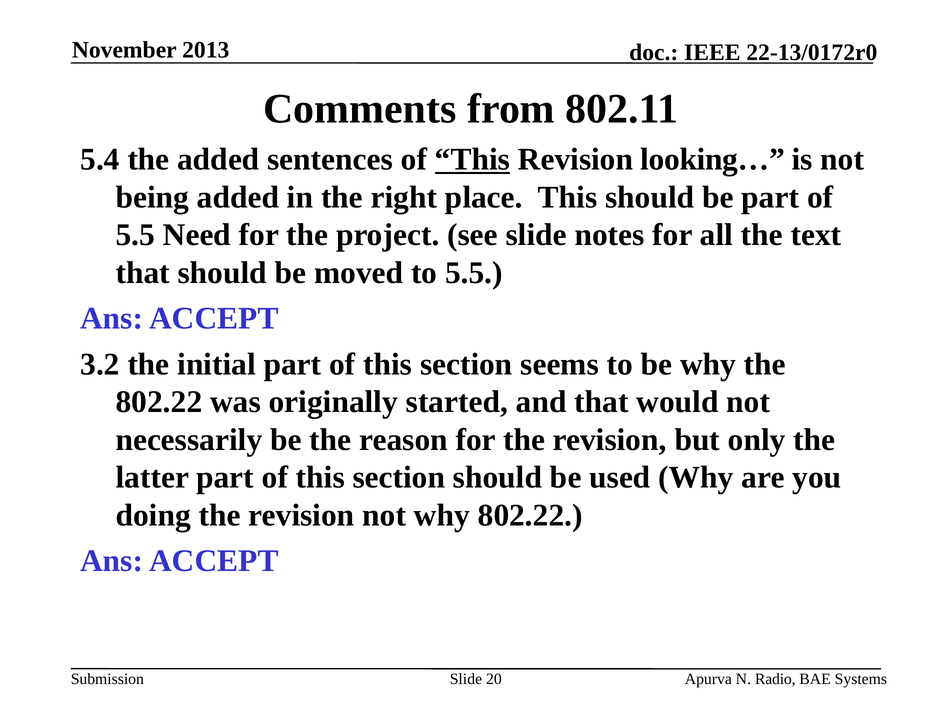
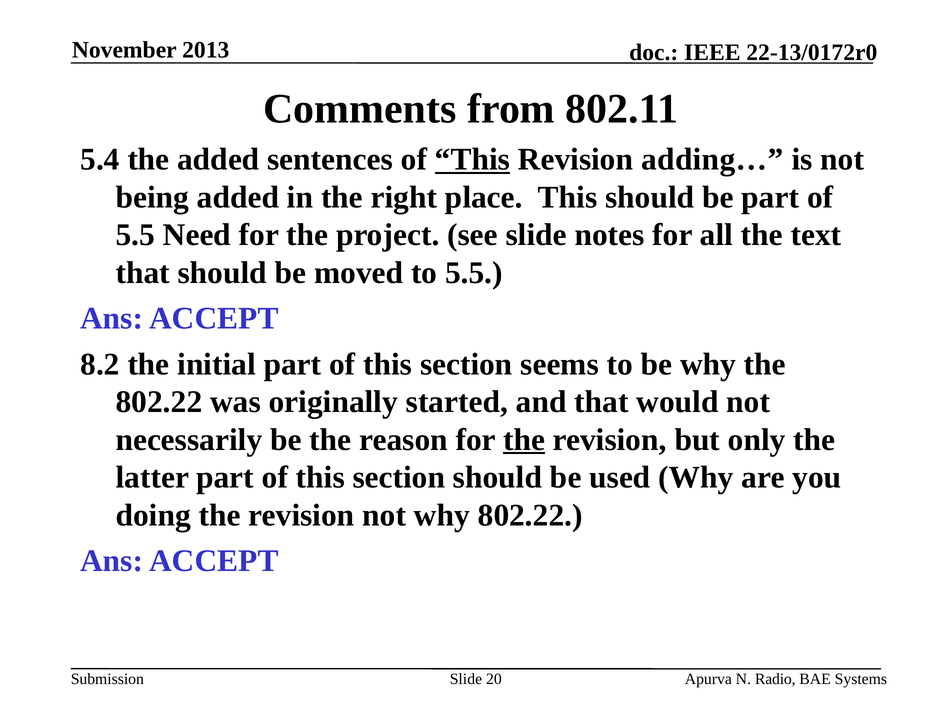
looking…: looking… -> adding…
3.2: 3.2 -> 8.2
the at (524, 440) underline: none -> present
